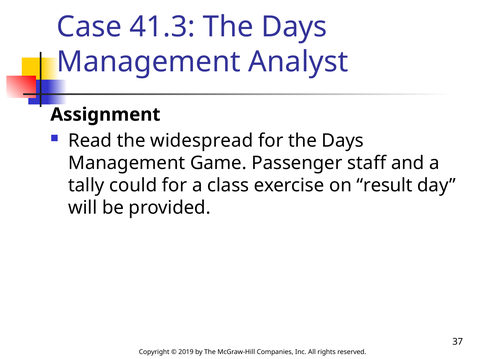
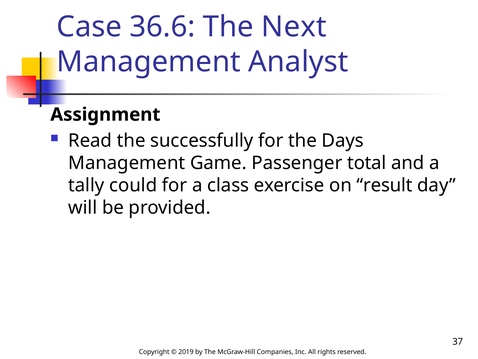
41.3: 41.3 -> 36.6
Days at (294, 27): Days -> Next
widespread: widespread -> successfully
staff: staff -> total
